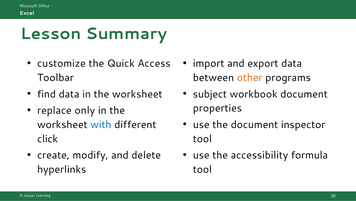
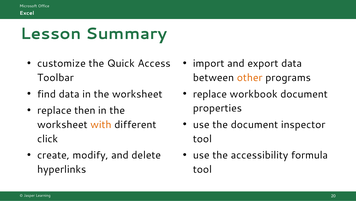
subject at (210, 94): subject -> replace
only: only -> then
with colour: blue -> orange
